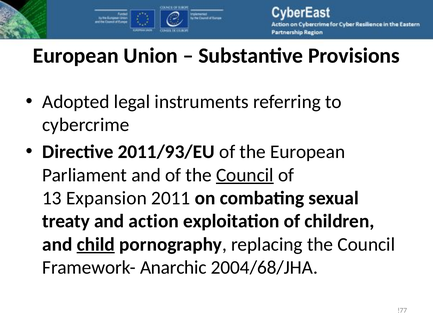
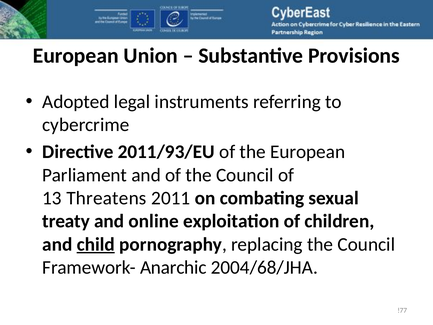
Council at (245, 175) underline: present -> none
Expansion: Expansion -> Threatens
action: action -> online
